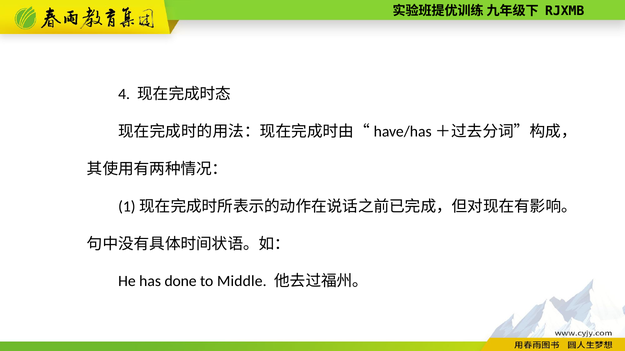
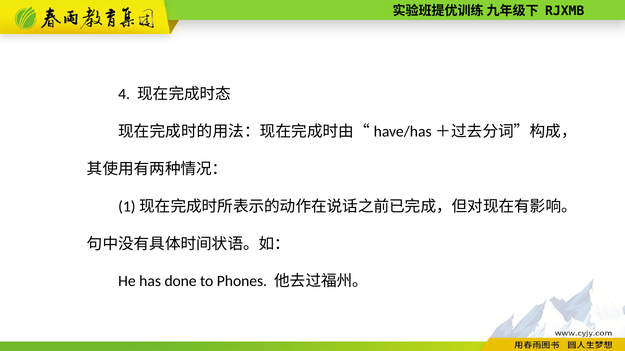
Middle: Middle -> Phones
